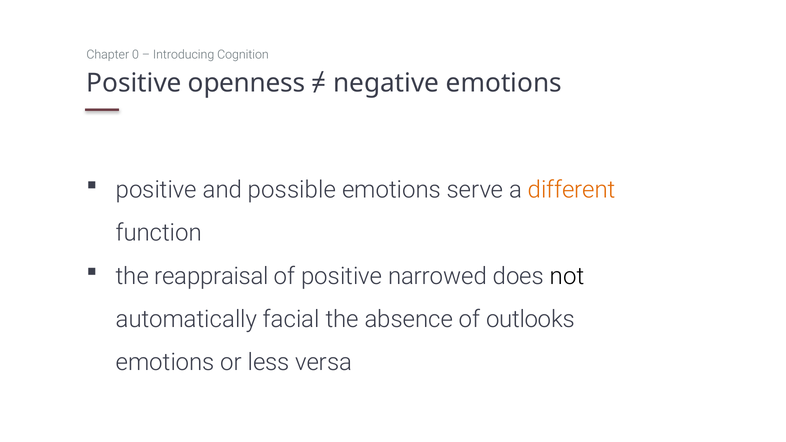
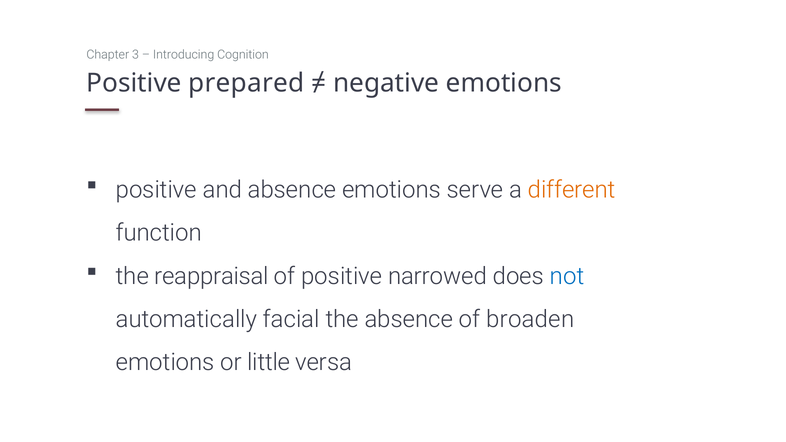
0: 0 -> 3
openness: openness -> prepared
and possible: possible -> absence
not colour: black -> blue
outlooks: outlooks -> broaden
less: less -> little
